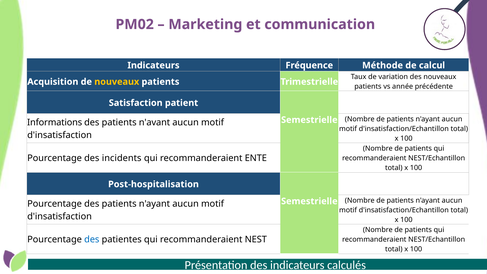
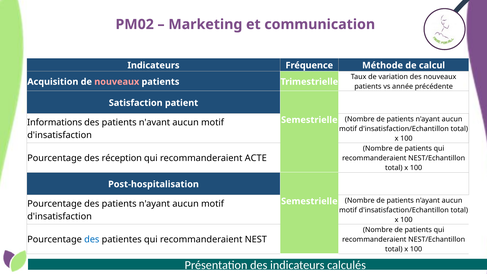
nouveaux at (117, 82) colour: yellow -> pink
incidents: incidents -> réception
ENTE: ENTE -> ACTE
